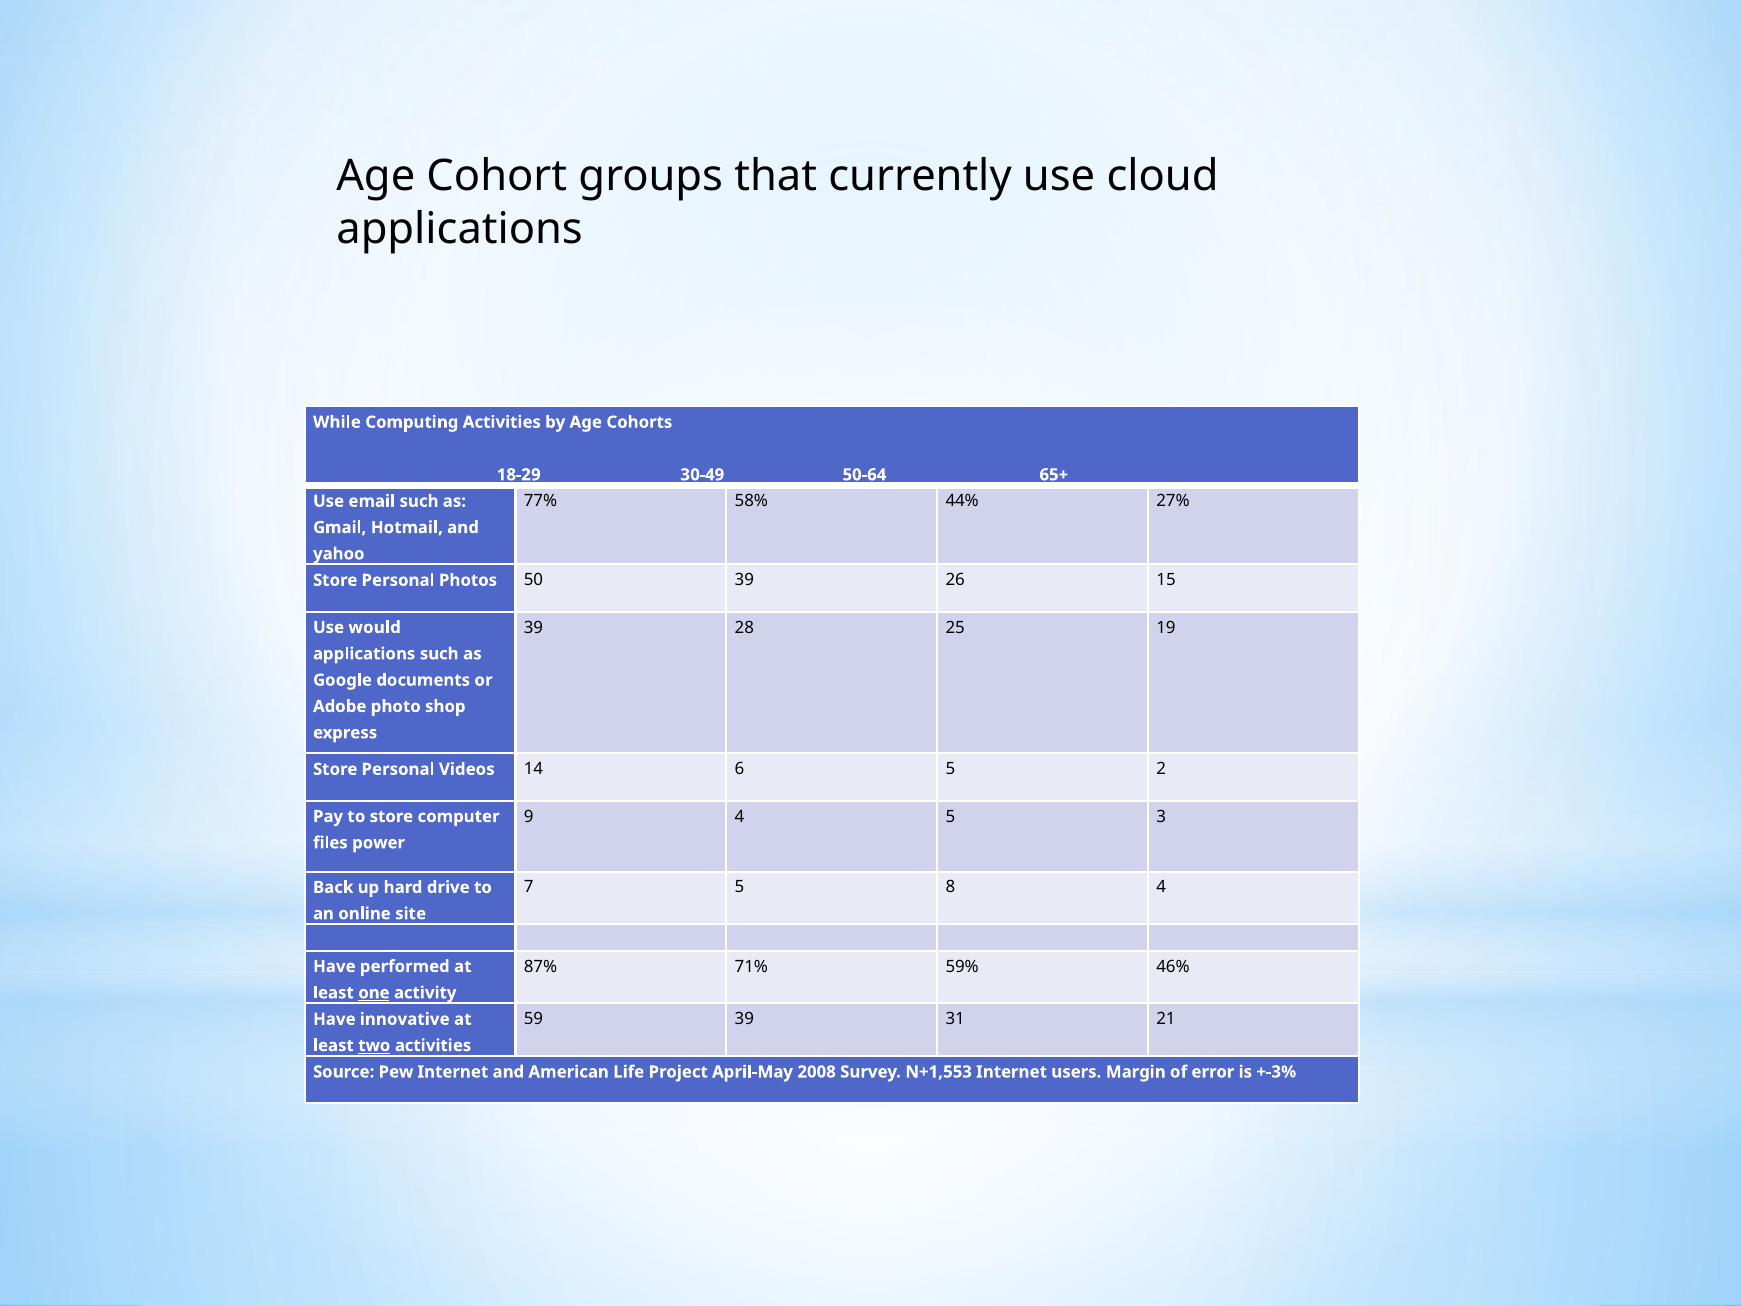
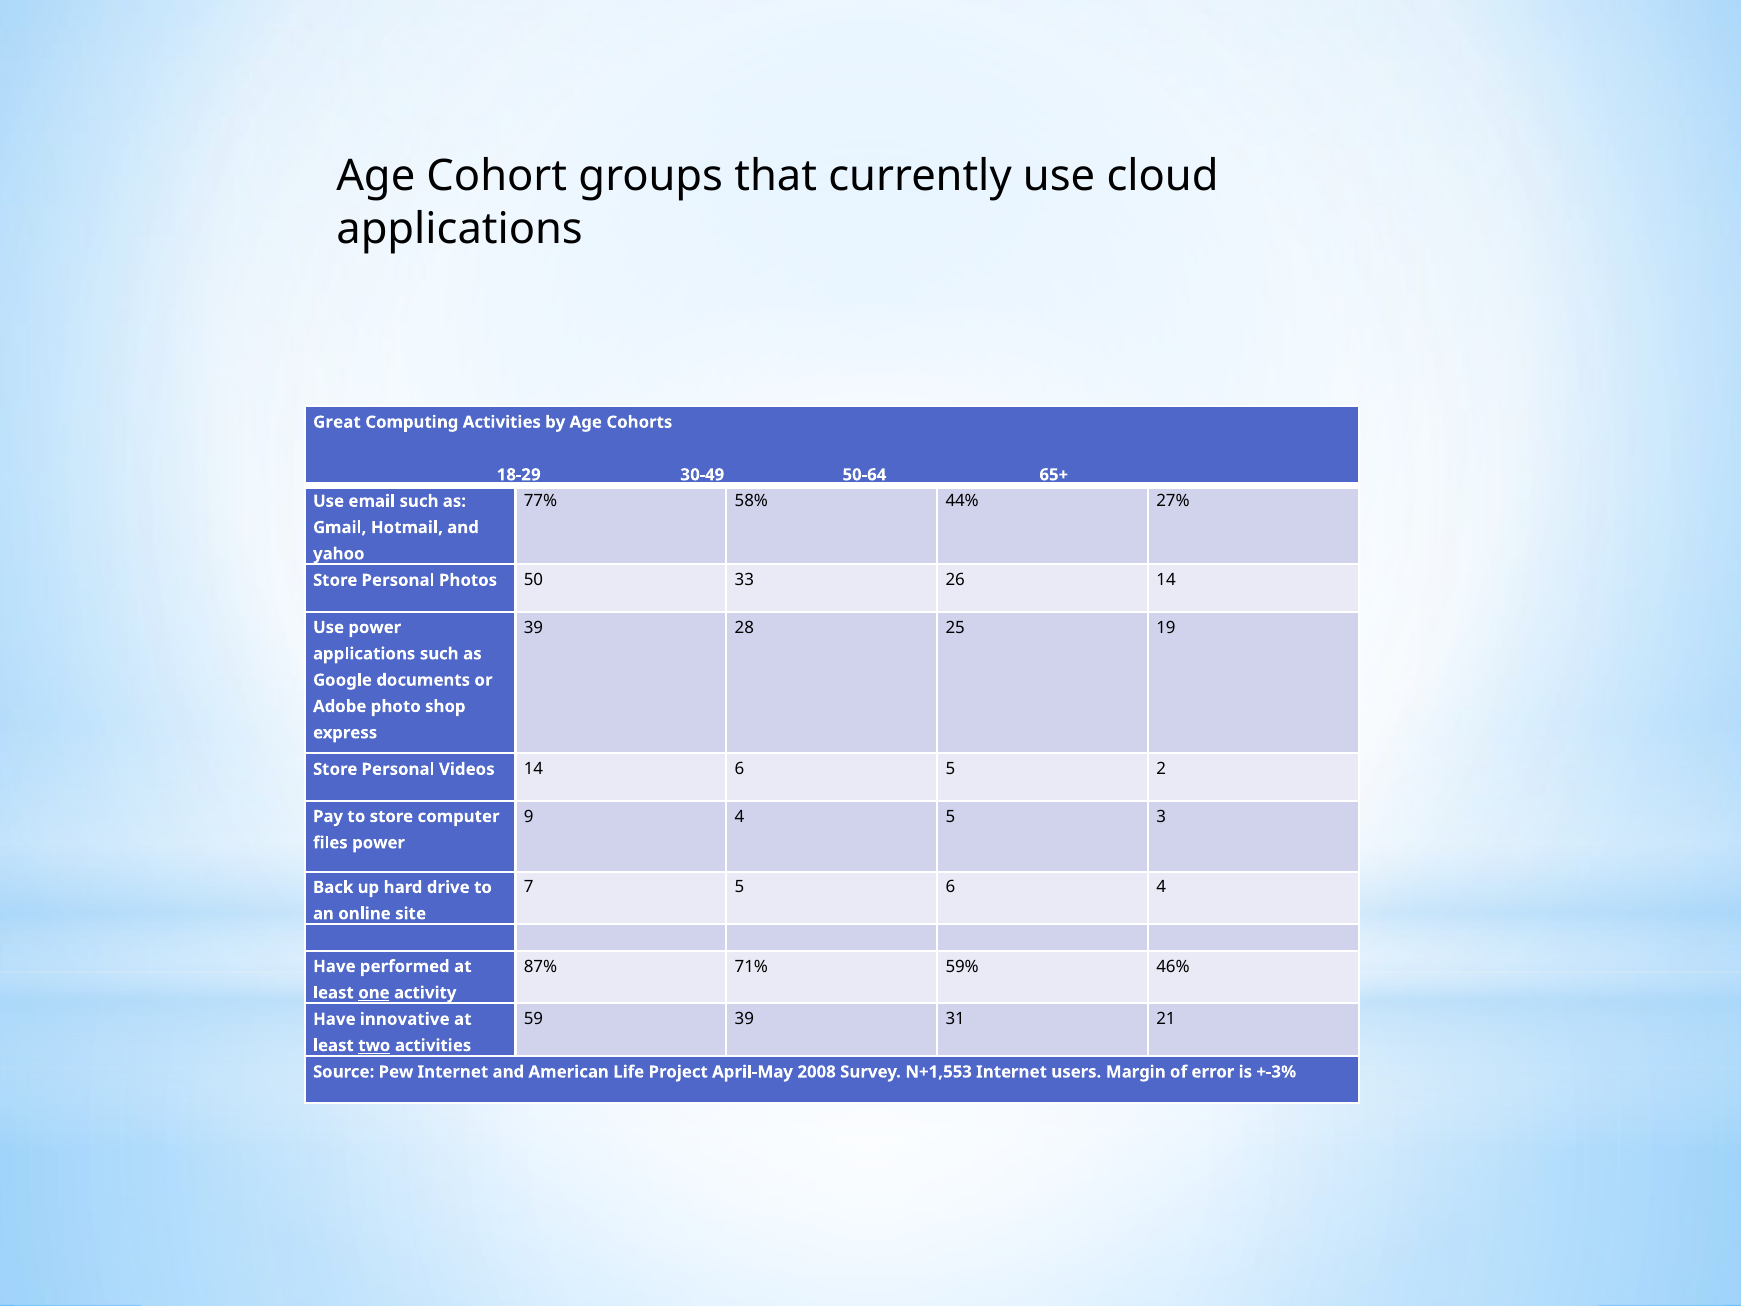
While: While -> Great
50 39: 39 -> 33
26 15: 15 -> 14
Use would: would -> power
5 8: 8 -> 6
